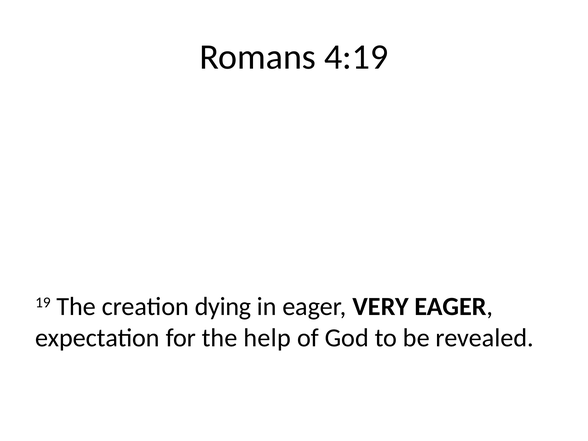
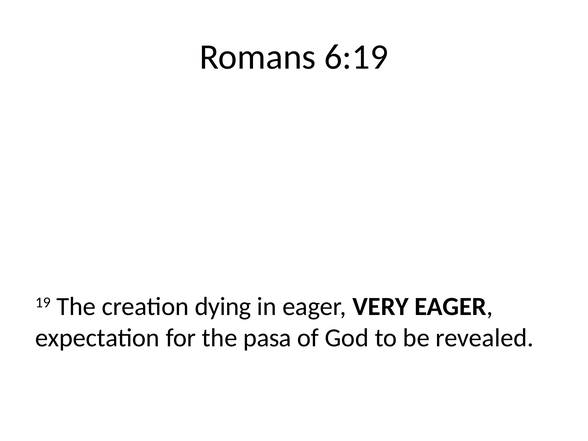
4:19: 4:19 -> 6:19
help: help -> pasa
